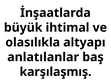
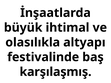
anlatılanlar: anlatılanlar -> festivalinde
